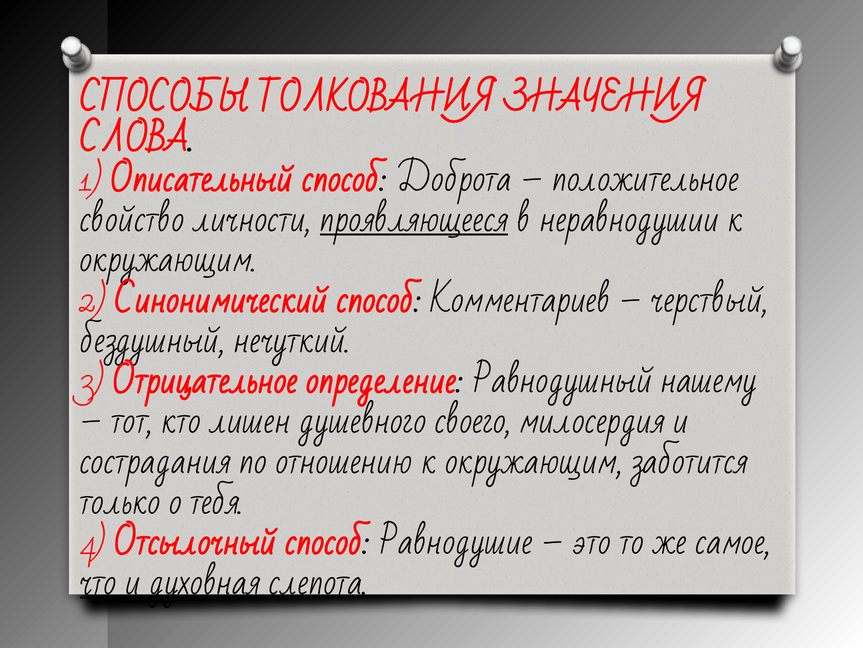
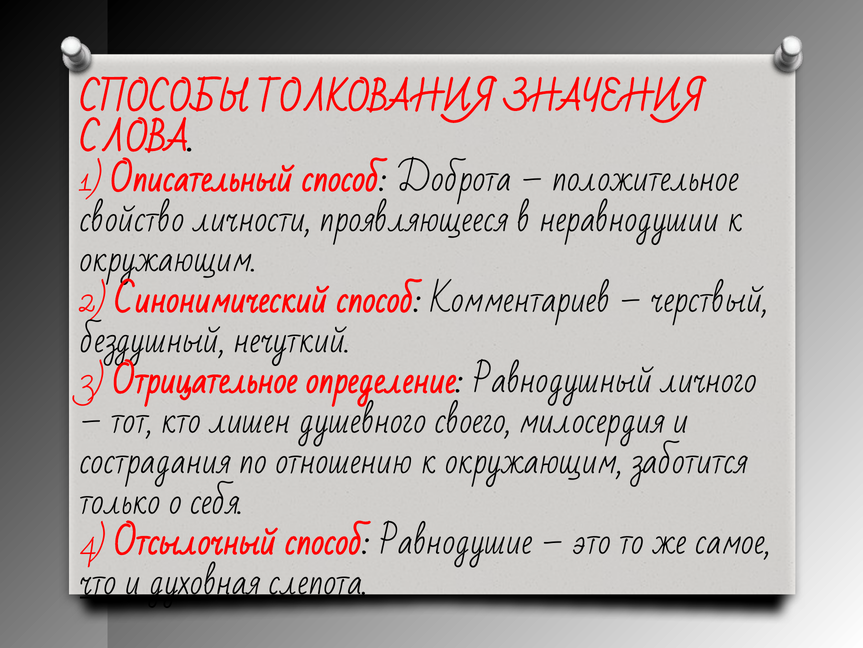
проявляющееся underline: present -> none
нашему: нашему -> личного
тебя: тебя -> себя
